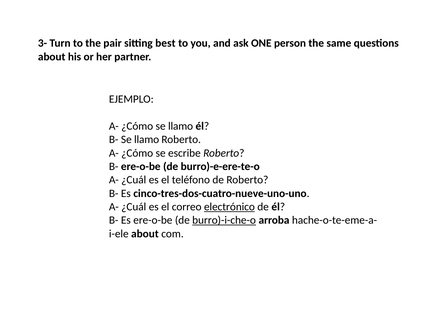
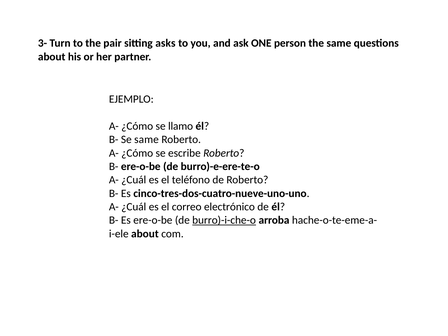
best: best -> asks
B- Se llamo: llamo -> same
electrónico underline: present -> none
